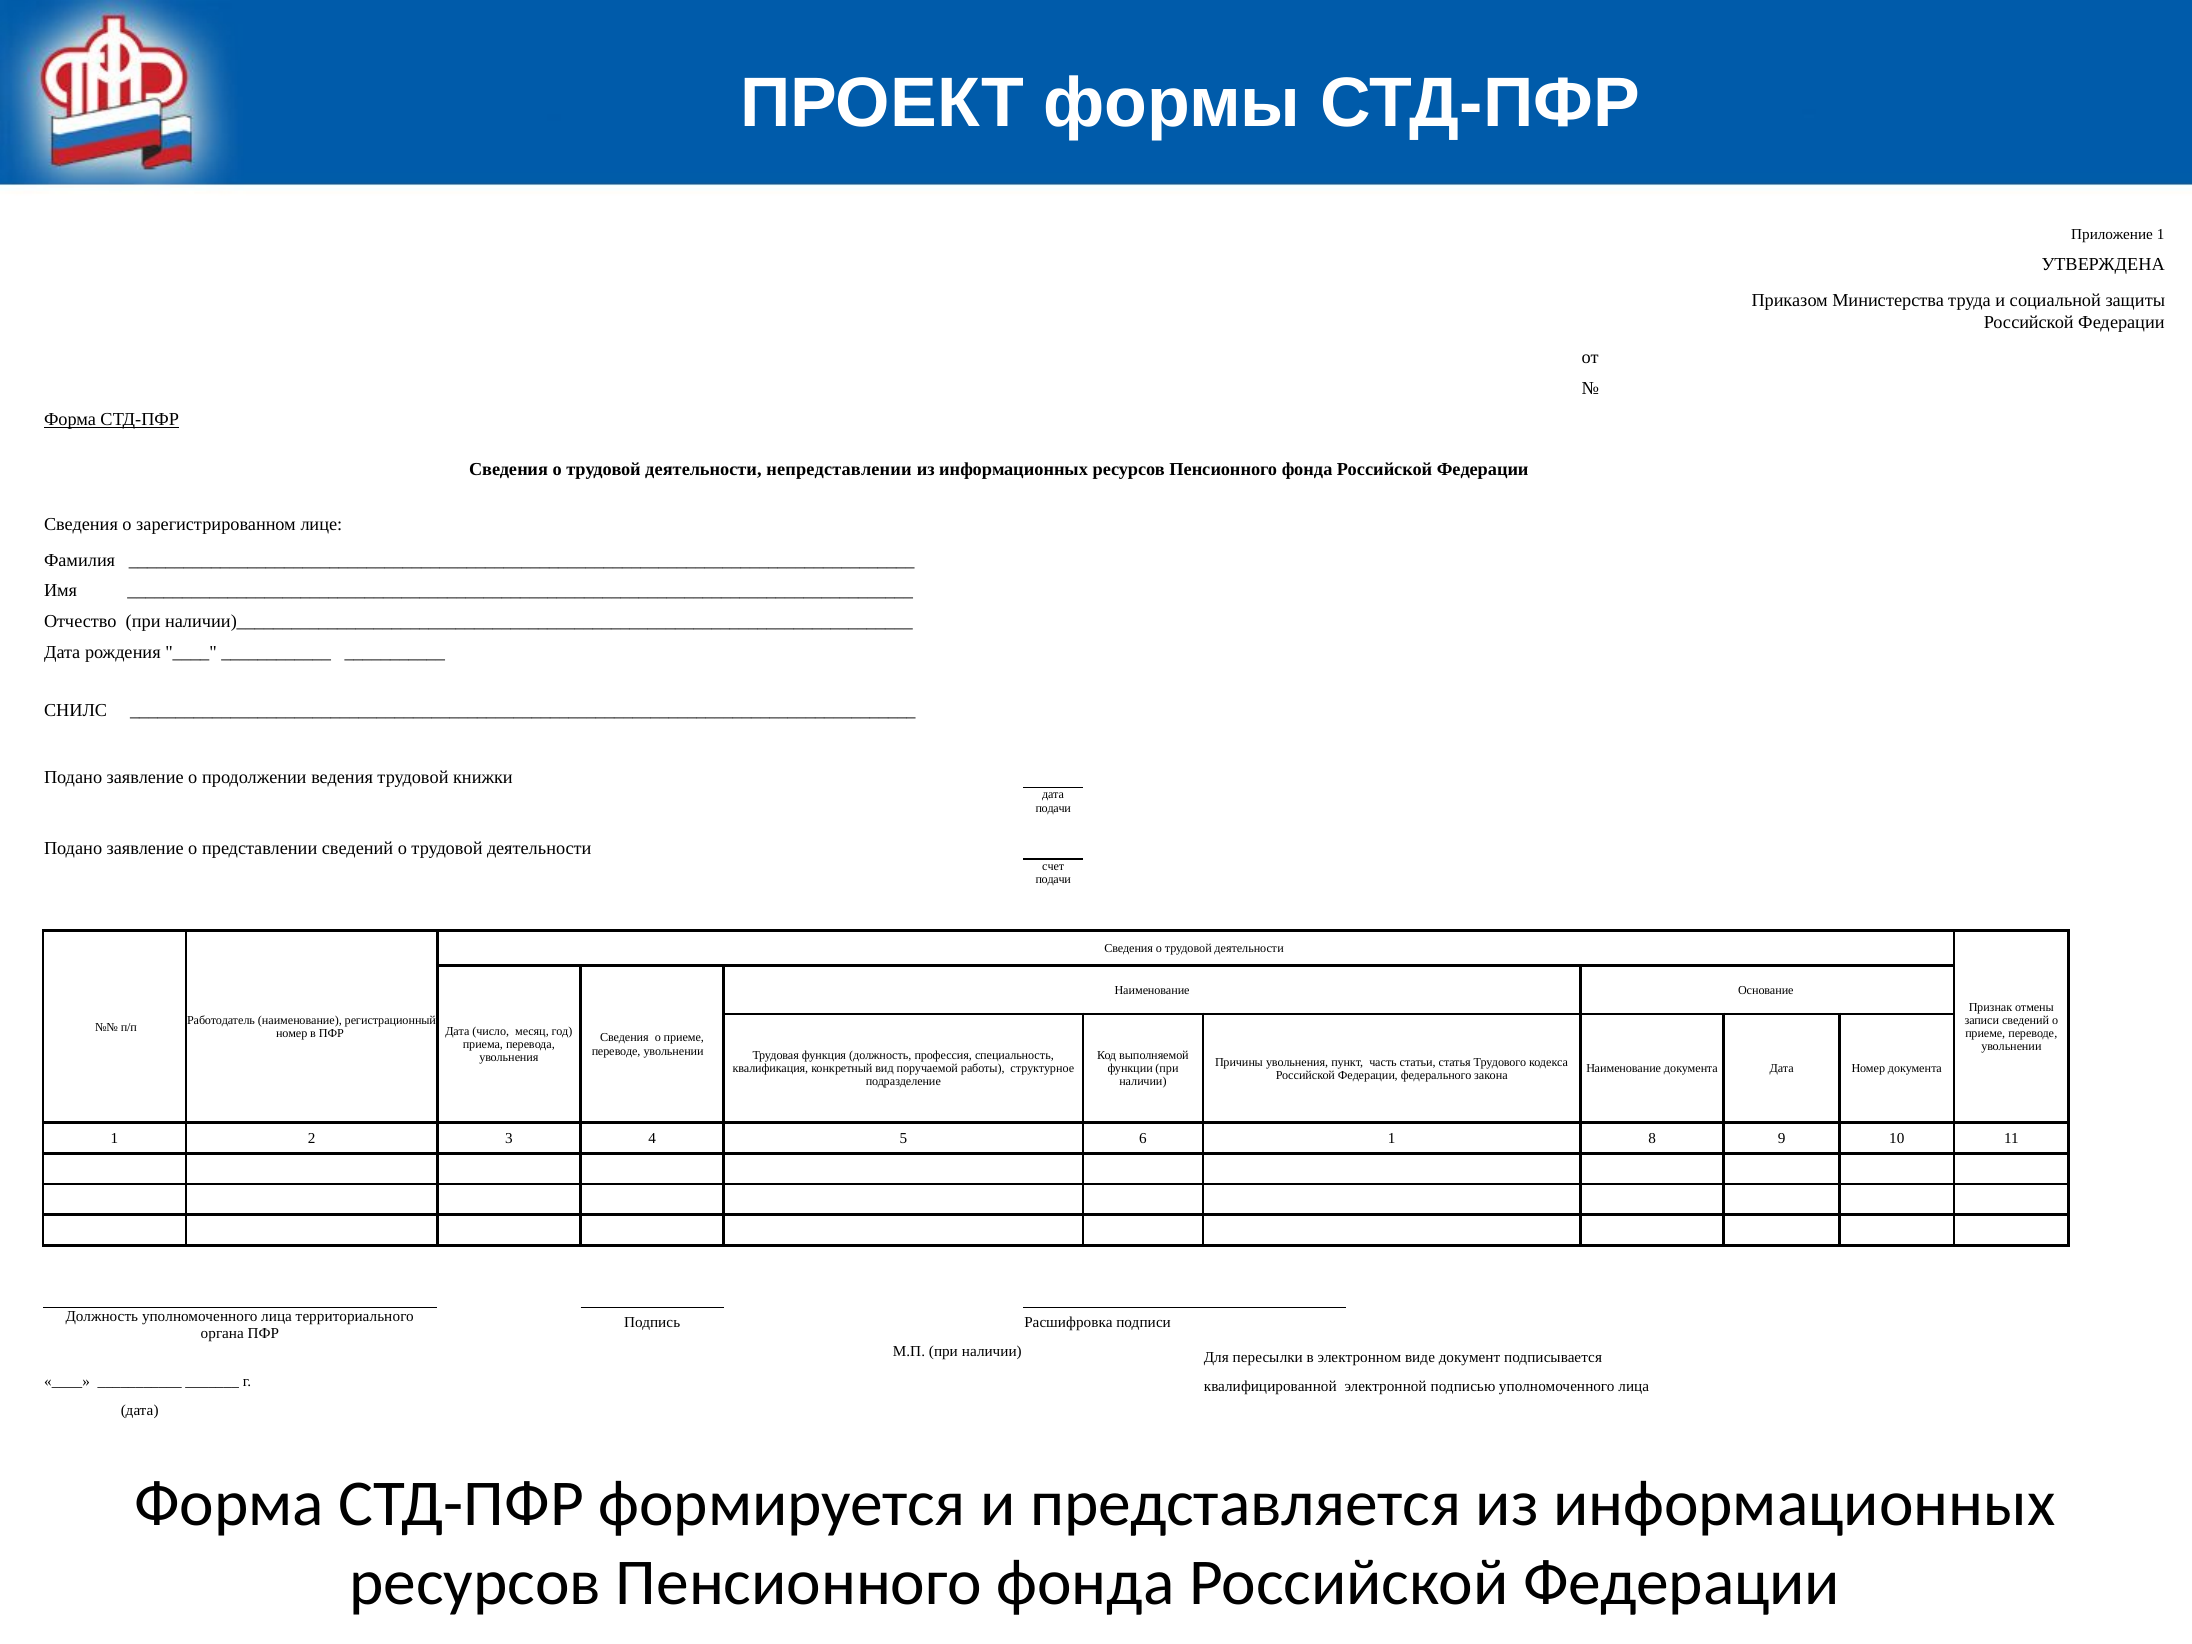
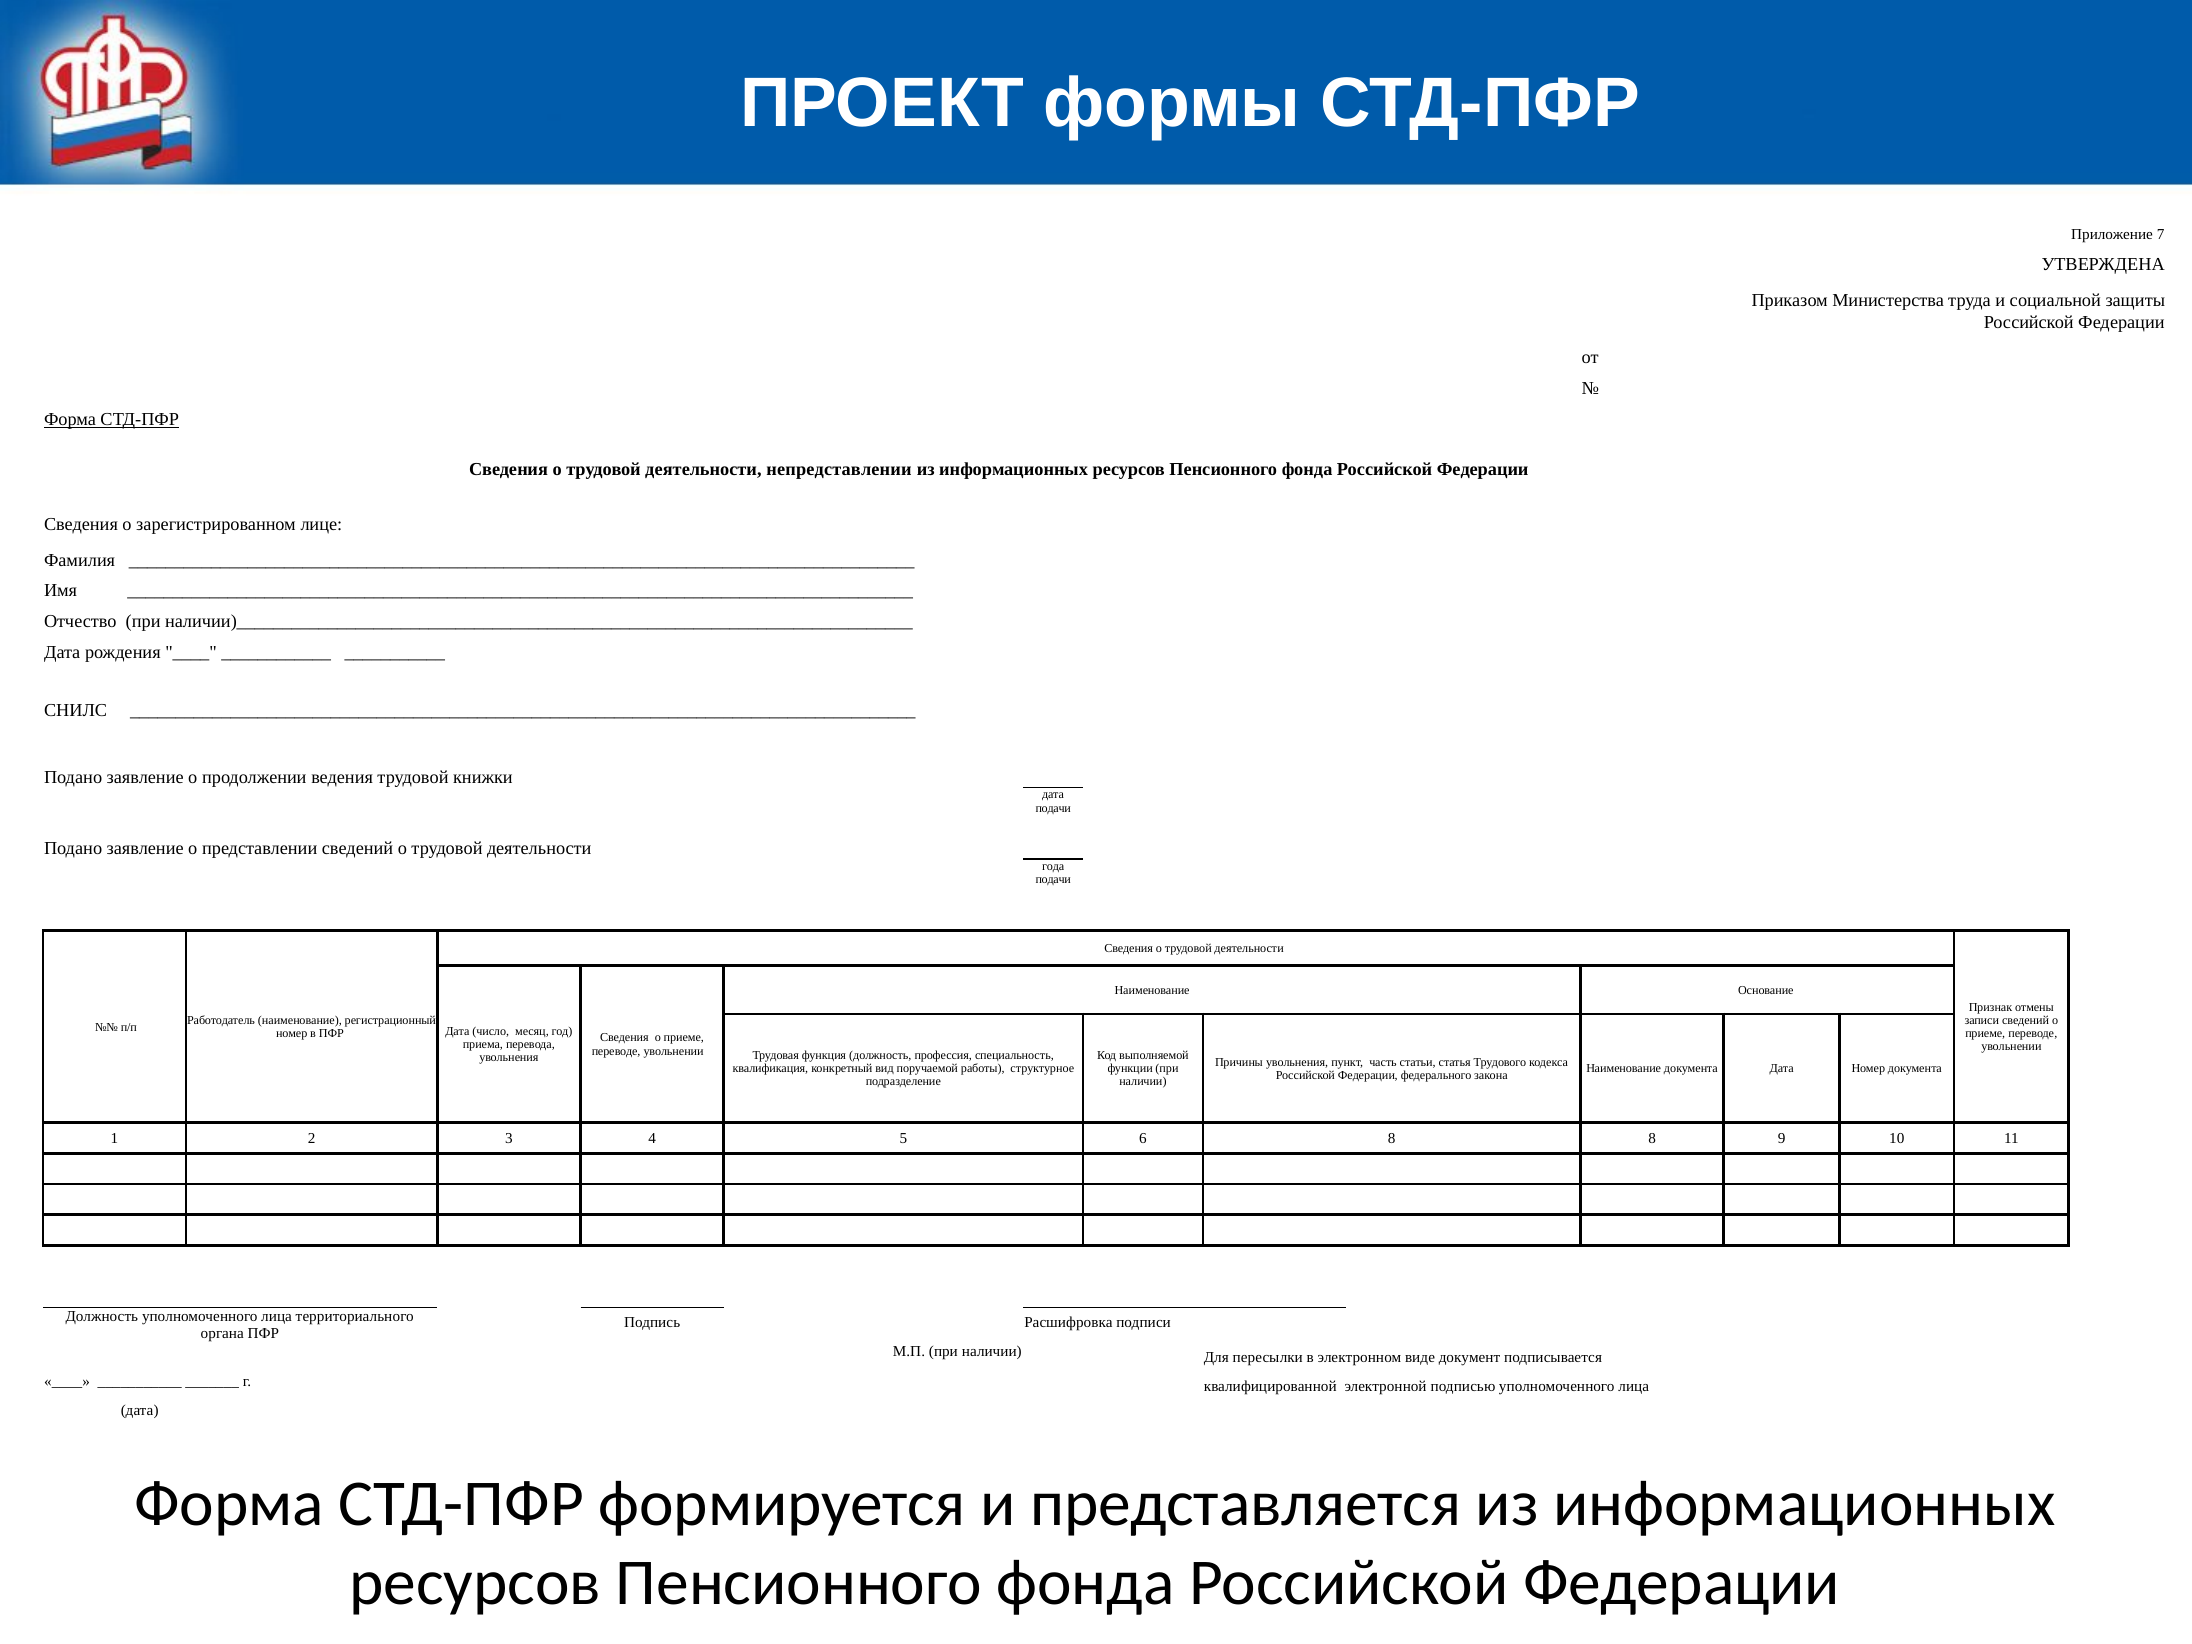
Приложение 1: 1 -> 7
счет: счет -> года
6 1: 1 -> 8
